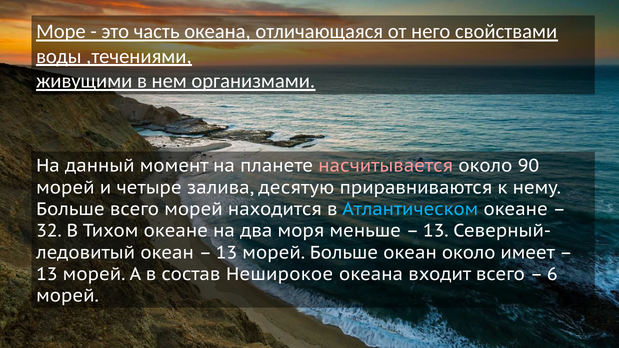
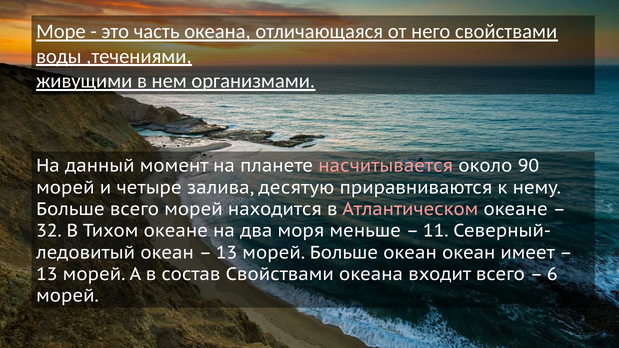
Атлантическом colour: light blue -> pink
13 at (436, 231): 13 -> 11
океан около: около -> океан
состав Неширокое: Неширокое -> Свойствами
